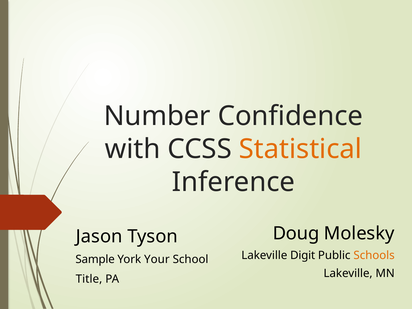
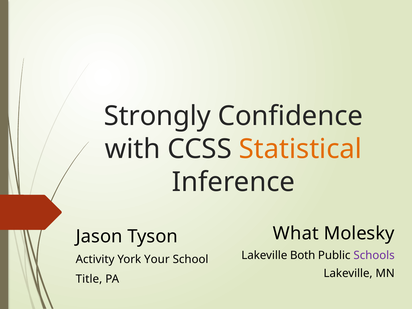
Number: Number -> Strongly
Doug: Doug -> What
Digit: Digit -> Both
Schools colour: orange -> purple
Sample: Sample -> Activity
